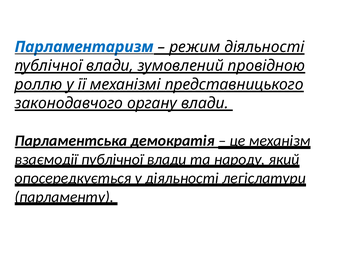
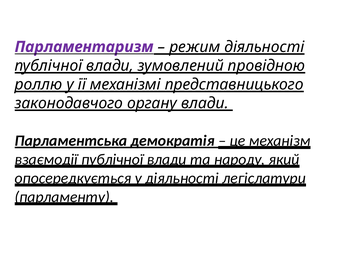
Парламентаризм colour: blue -> purple
